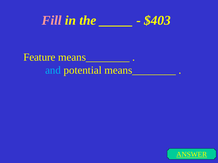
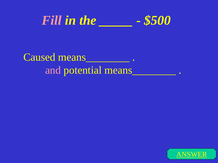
$403: $403 -> $500
Feature: Feature -> Caused
and colour: light blue -> pink
